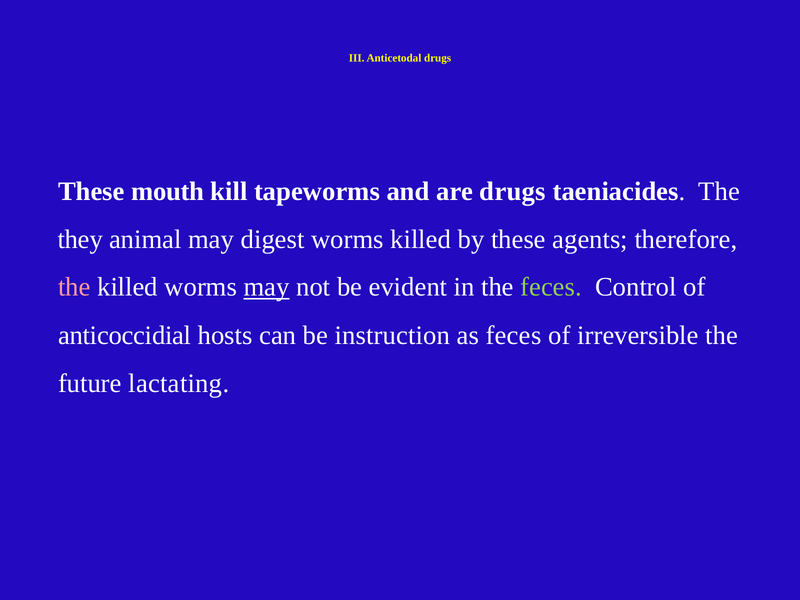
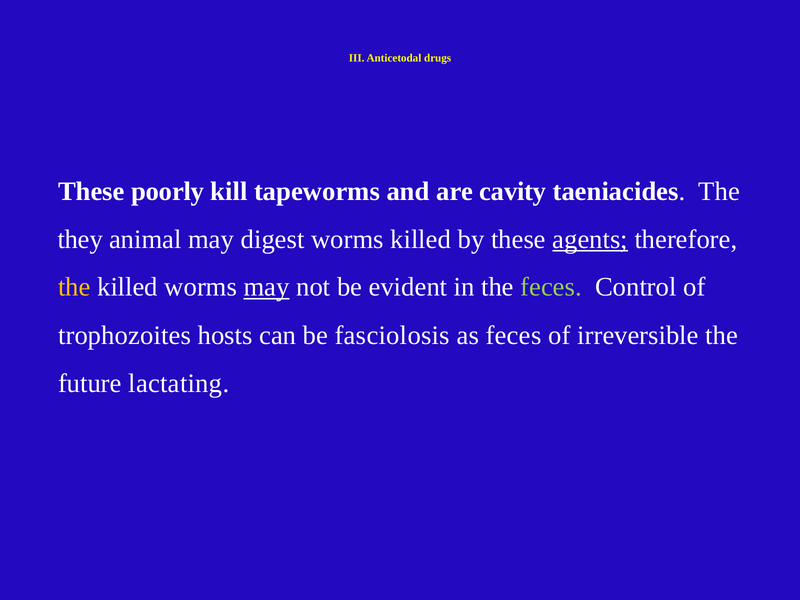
mouth: mouth -> poorly
are drugs: drugs -> cavity
agents underline: none -> present
the at (74, 287) colour: pink -> yellow
anticoccidial: anticoccidial -> trophozoites
instruction: instruction -> fasciolosis
